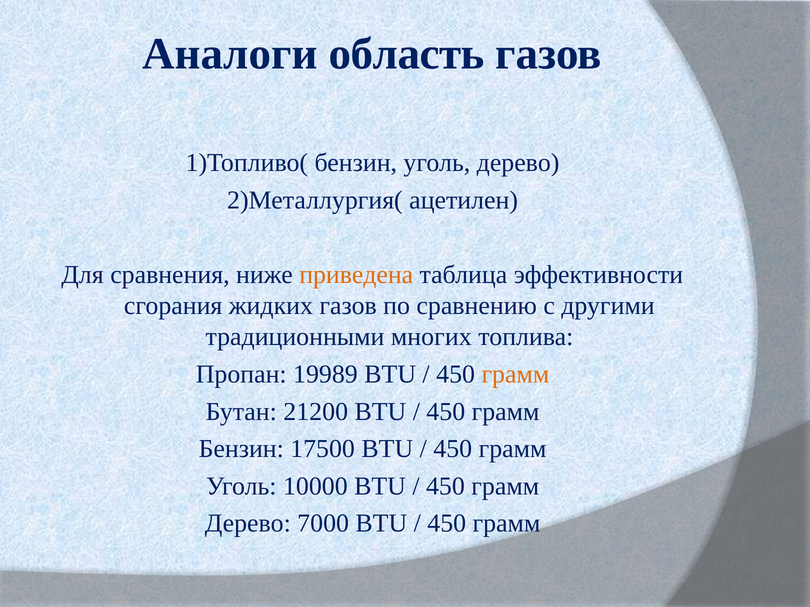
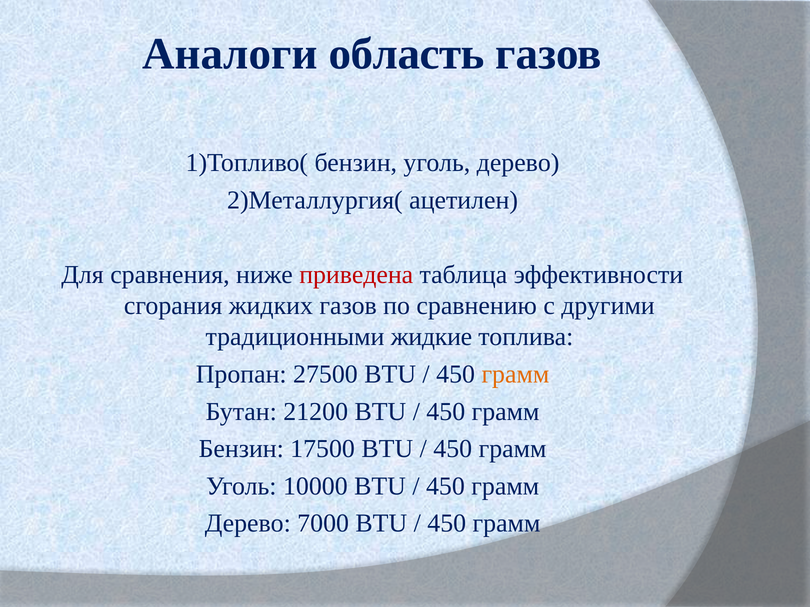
приведена colour: orange -> red
многих: многих -> жидкие
19989: 19989 -> 27500
